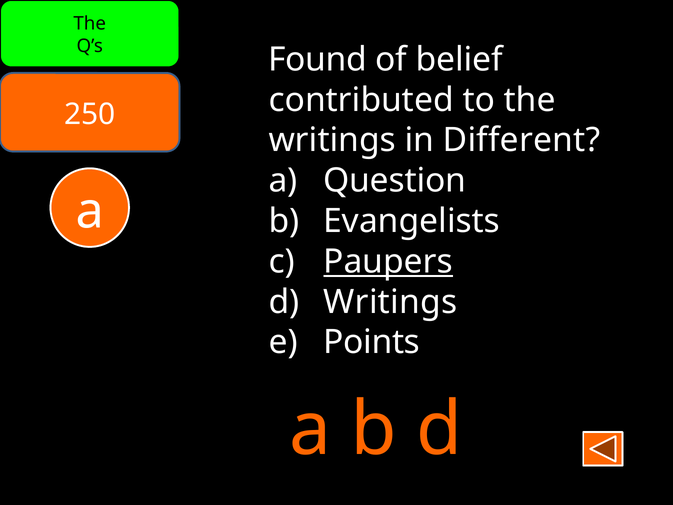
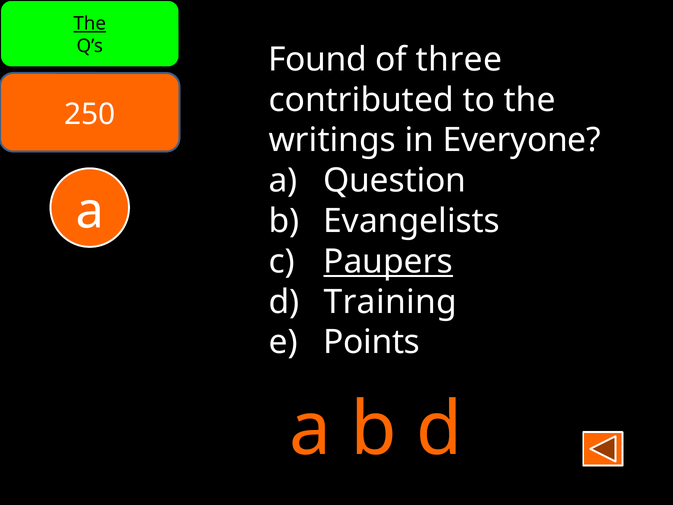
The at (90, 24) underline: none -> present
belief: belief -> three
Different: Different -> Everyone
d Writings: Writings -> Training
